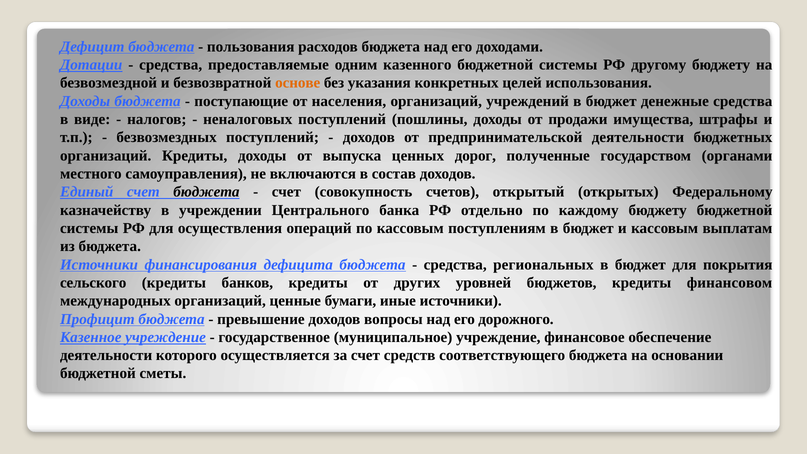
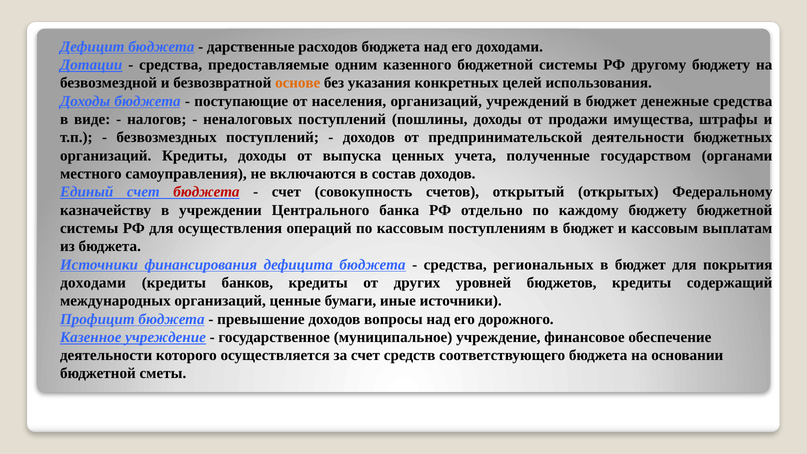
пользования: пользования -> дарственные
дорог: дорог -> учета
бюджета at (206, 192) colour: black -> red
сельского at (93, 283): сельского -> доходами
финансовом: финансовом -> содержащий
